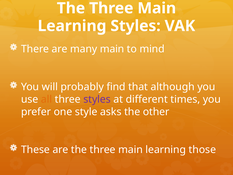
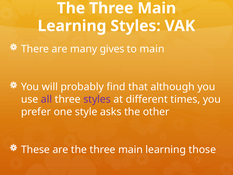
many main: main -> gives
to mind: mind -> main
all colour: orange -> purple
